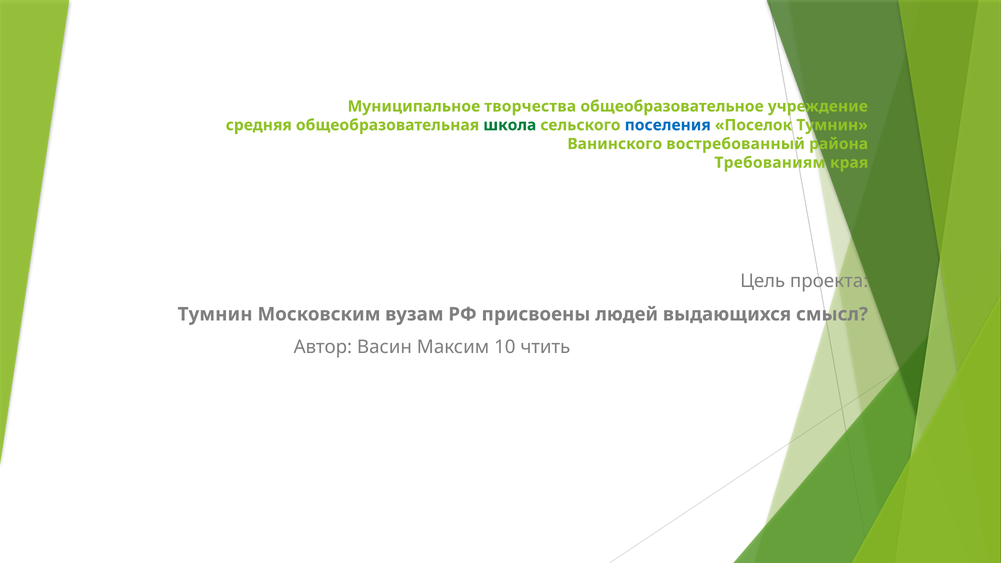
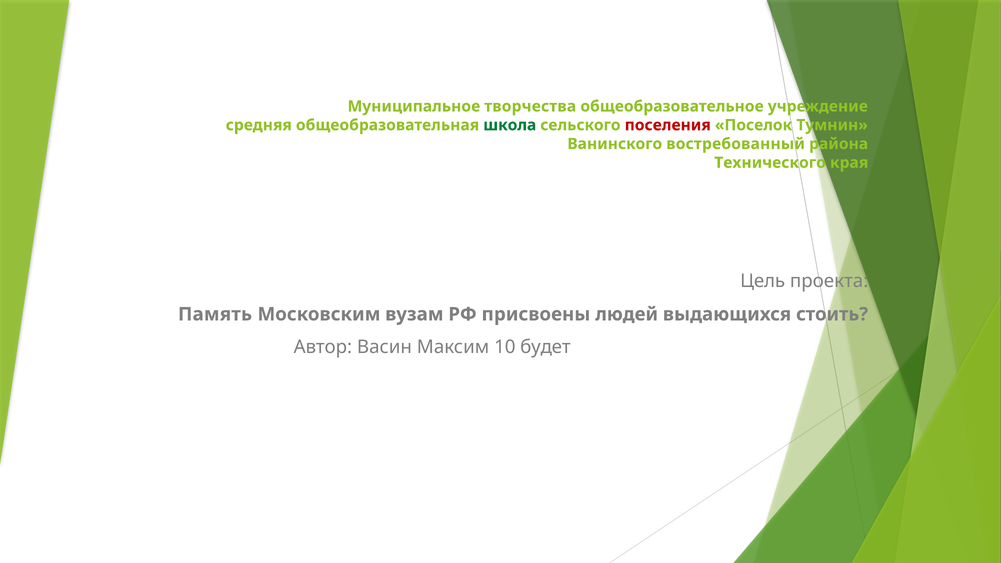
поселения colour: blue -> red
Требованиям: Требованиям -> Технического
Тумнин at (215, 314): Тумнин -> Память
смысл: смысл -> стоить
чтить: чтить -> будет
